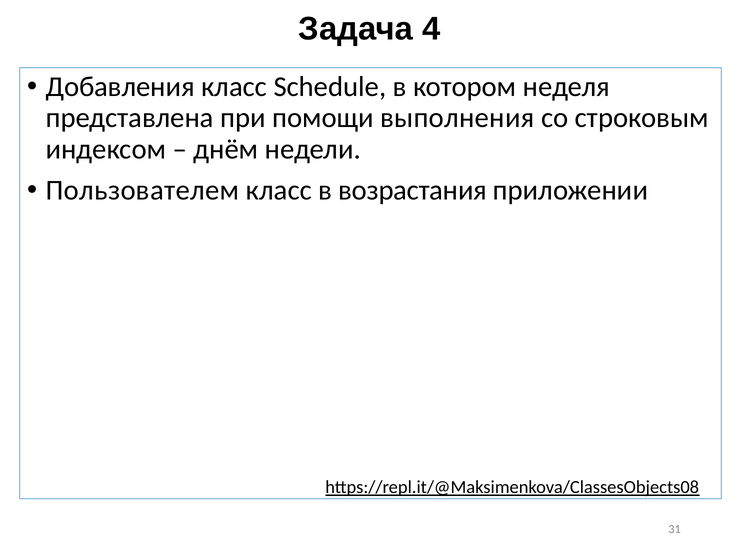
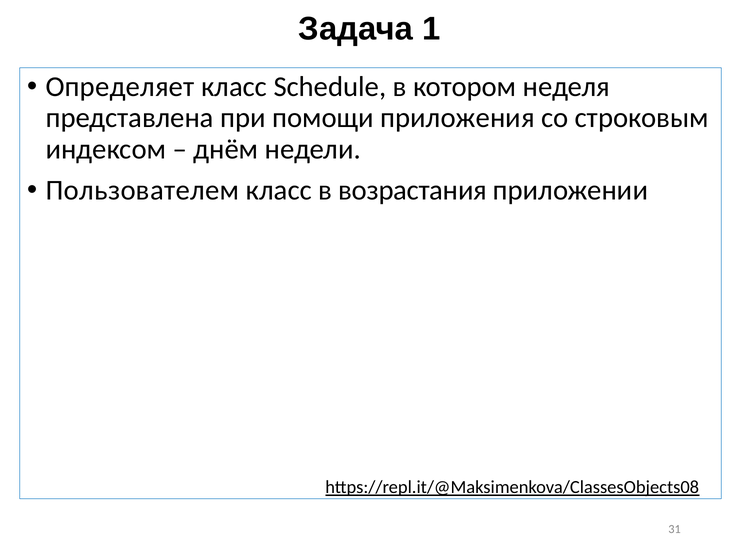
4: 4 -> 1
Добавления: Добавления -> Определяет
выполнения: выполнения -> приложения
